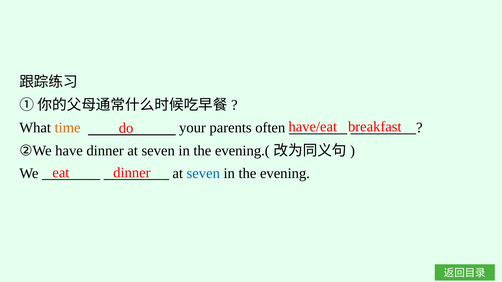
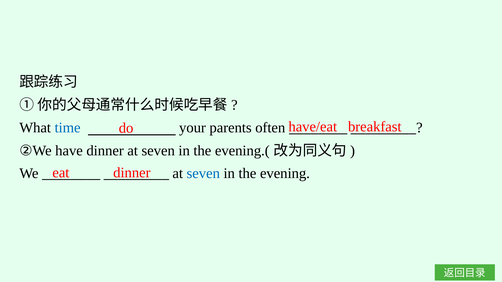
time colour: orange -> blue
